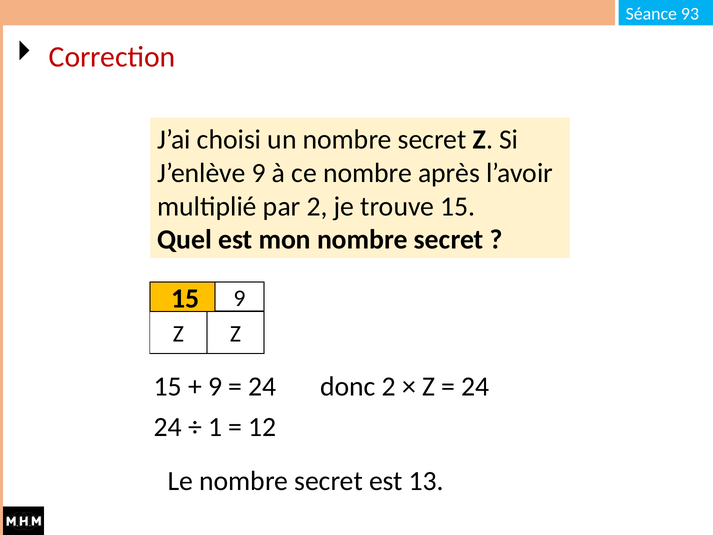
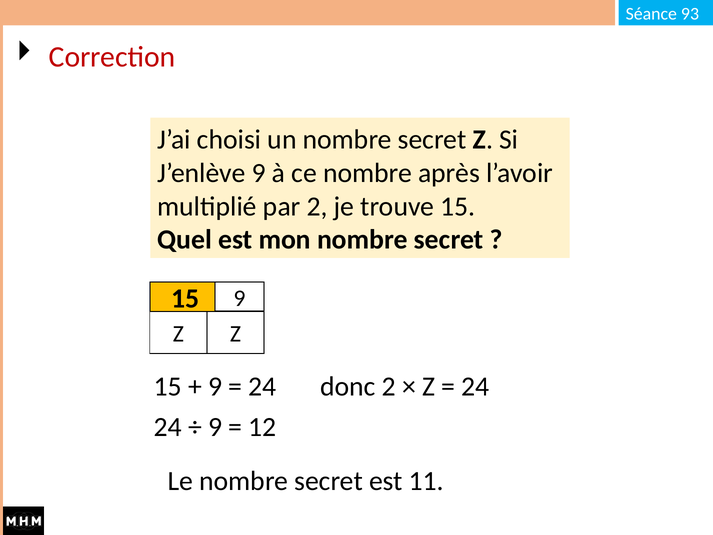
1 at (215, 427): 1 -> 9
13: 13 -> 11
